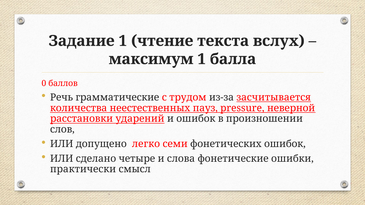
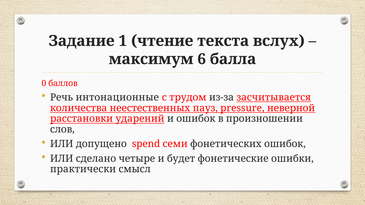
максимум 1: 1 -> 6
грамматические: грамматические -> интонационные
легко: легко -> spend
слова: слова -> будет
